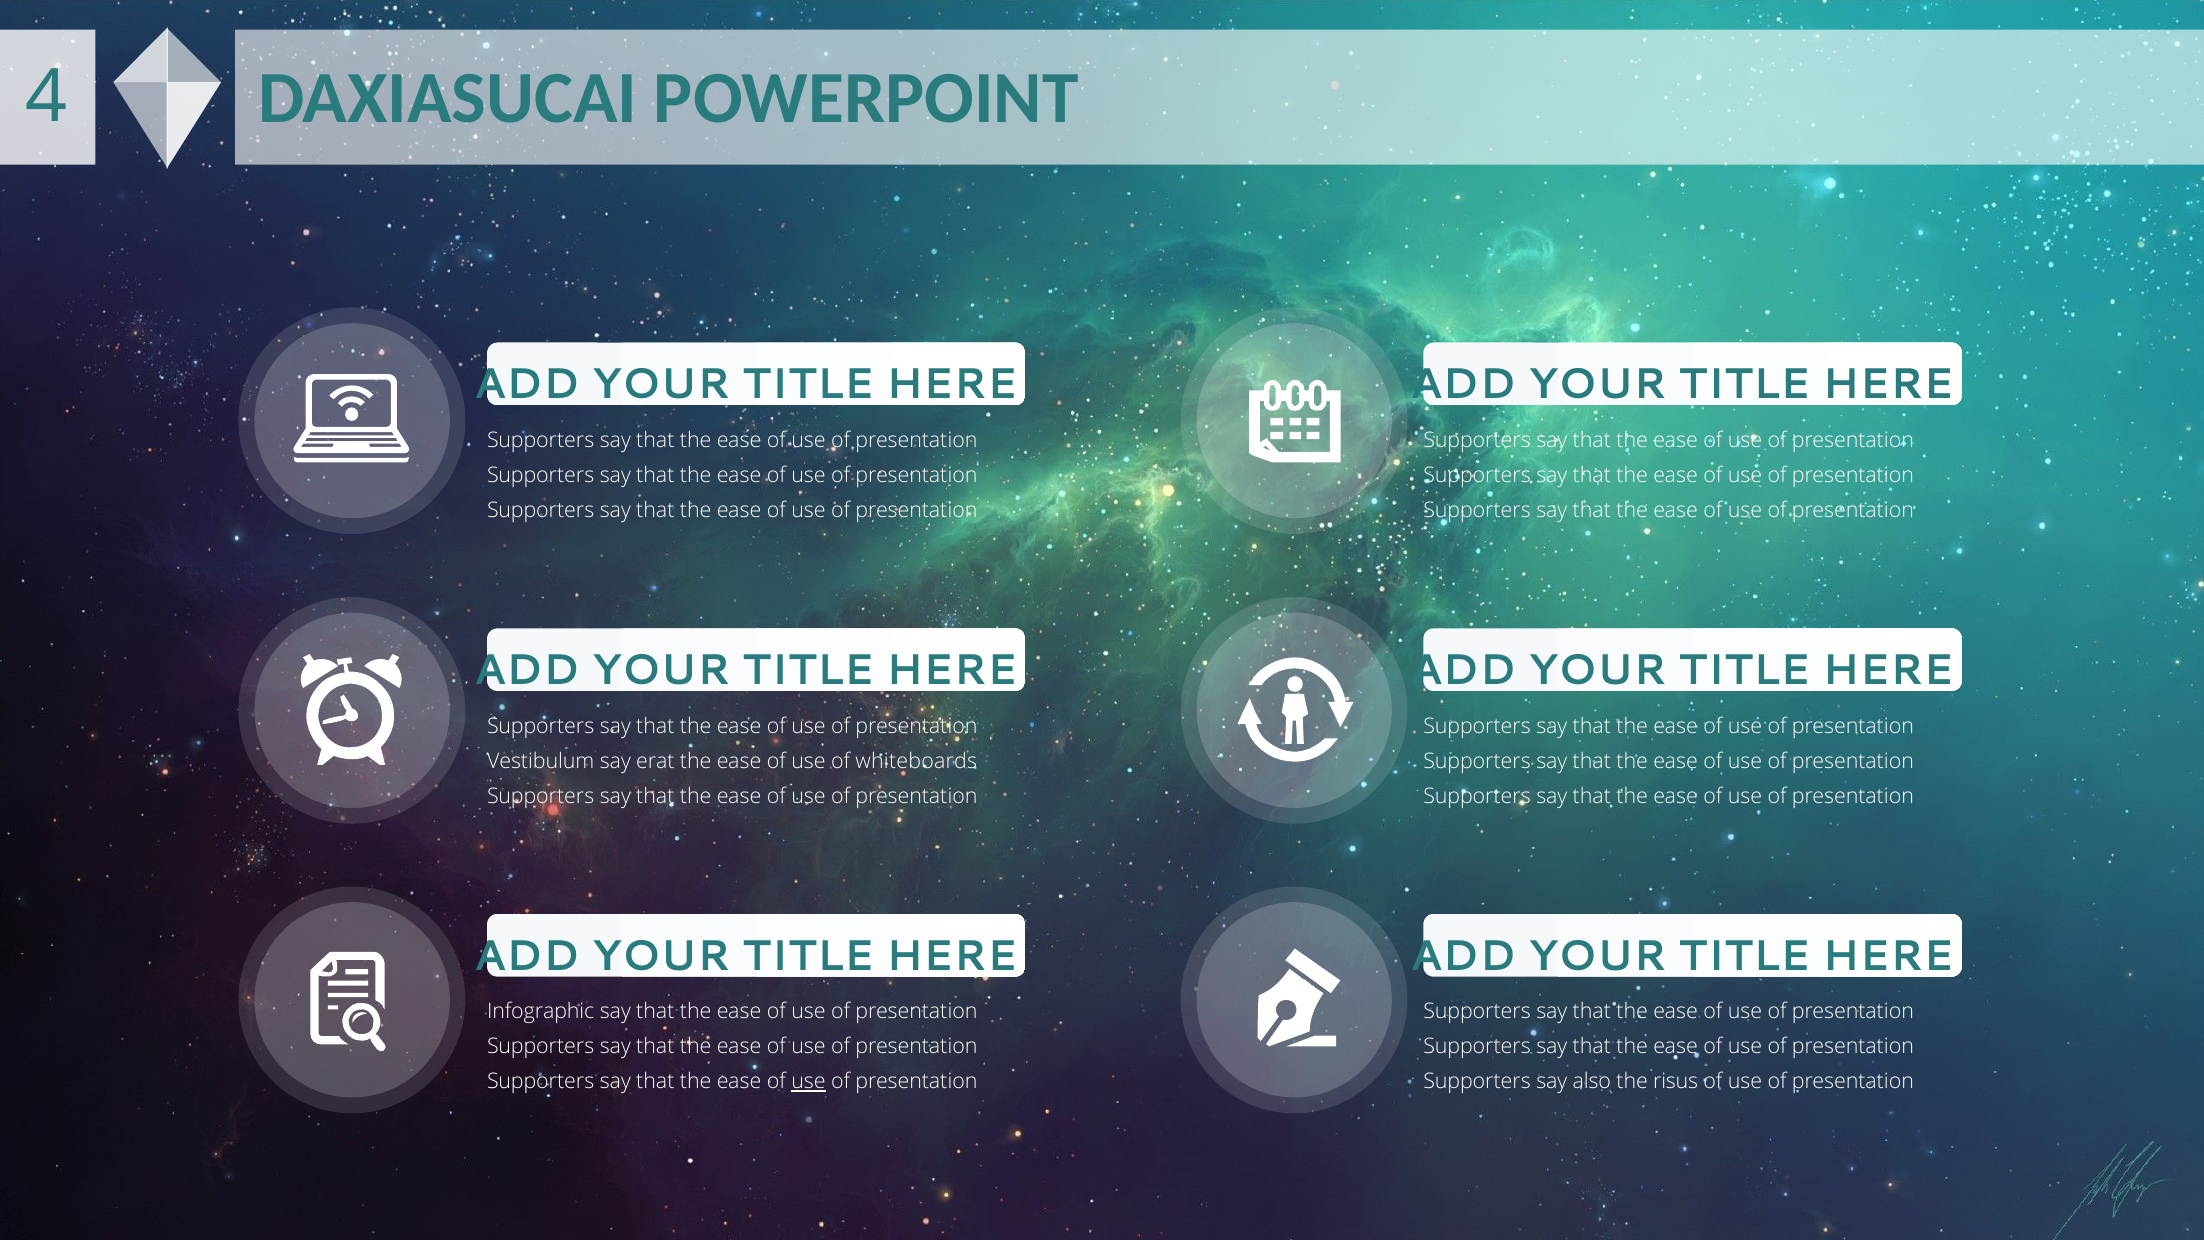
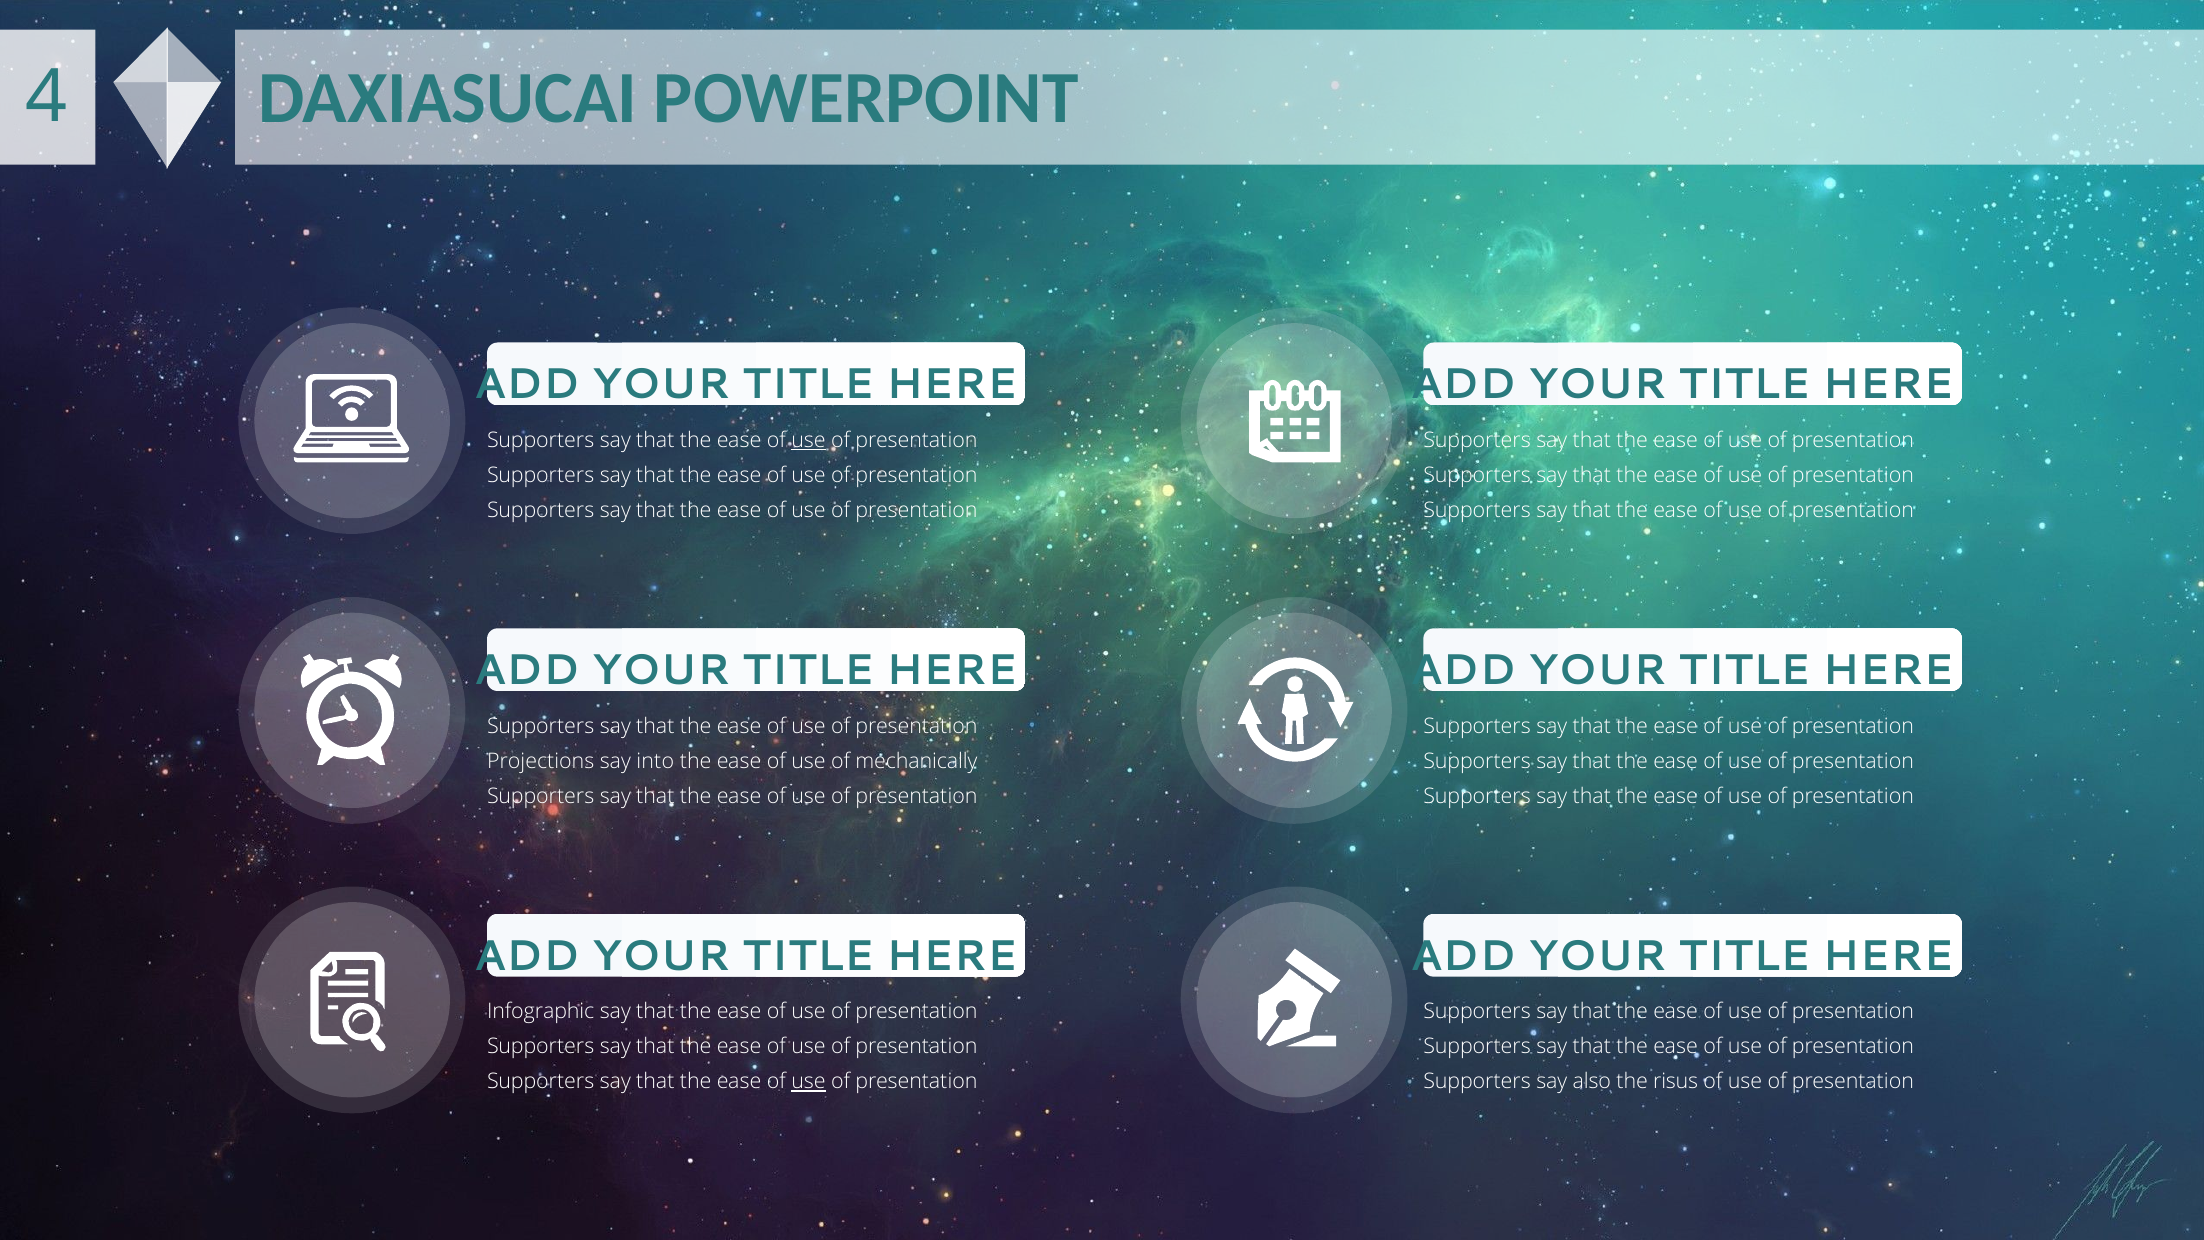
use at (809, 440) underline: none -> present
Vestibulum: Vestibulum -> Projections
erat: erat -> into
whiteboards: whiteboards -> mechanically
